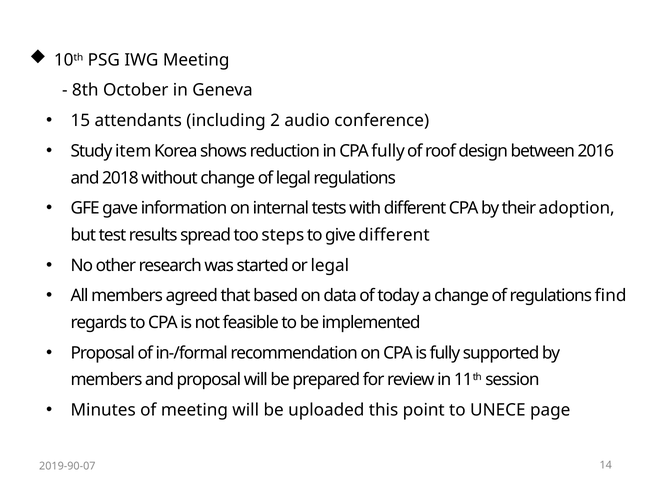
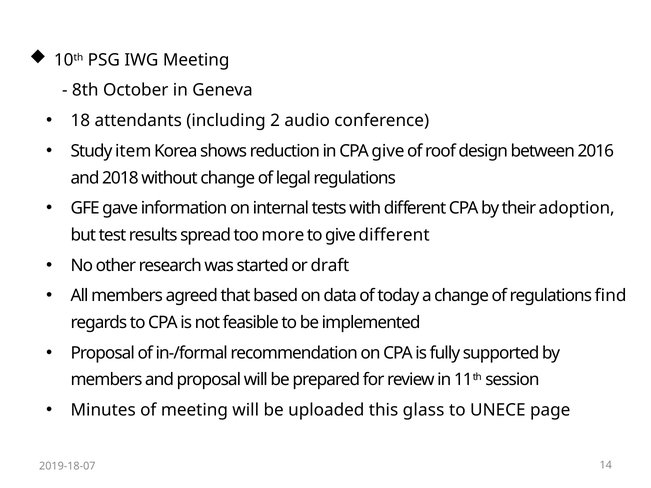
15: 15 -> 18
CPA fully: fully -> give
steps: steps -> more
or legal: legal -> draft
point: point -> glass
2019-90-07: 2019-90-07 -> 2019-18-07
